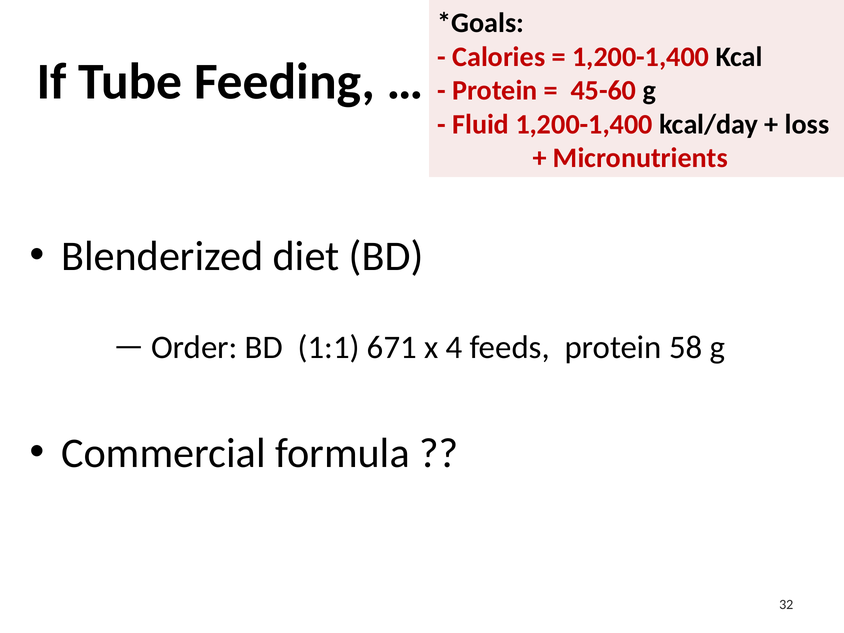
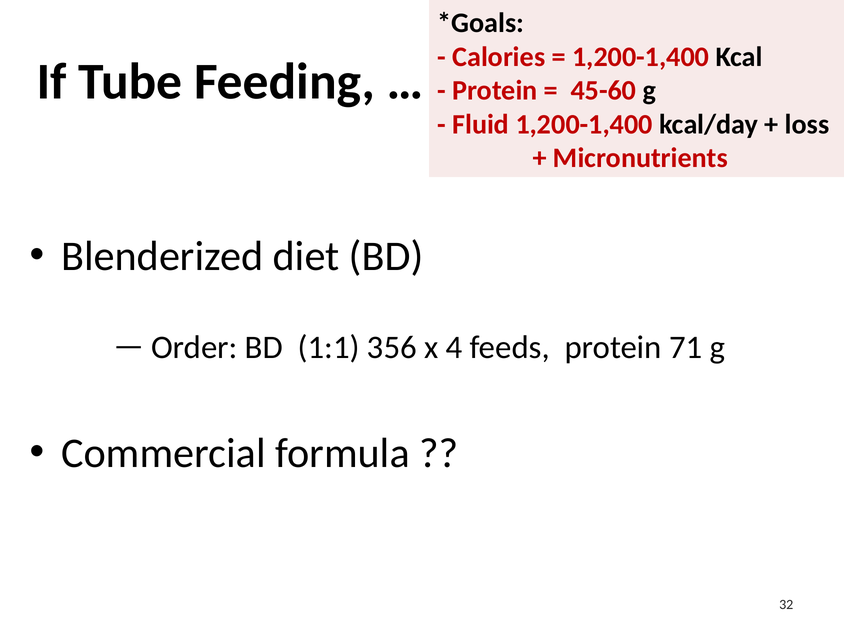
671: 671 -> 356
58: 58 -> 71
